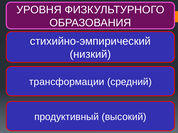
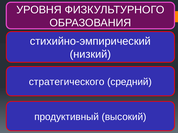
трансформации: трансформации -> стратегического
